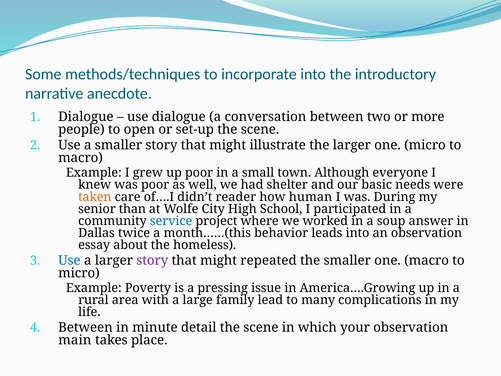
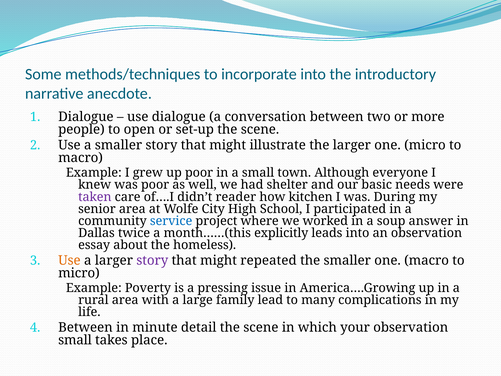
taken colour: orange -> purple
human: human -> kitchen
senior than: than -> area
behavior: behavior -> explicitly
Use at (69, 260) colour: blue -> orange
main at (75, 340): main -> small
